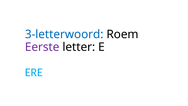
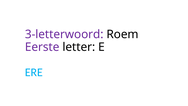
3-letterwoord colour: blue -> purple
